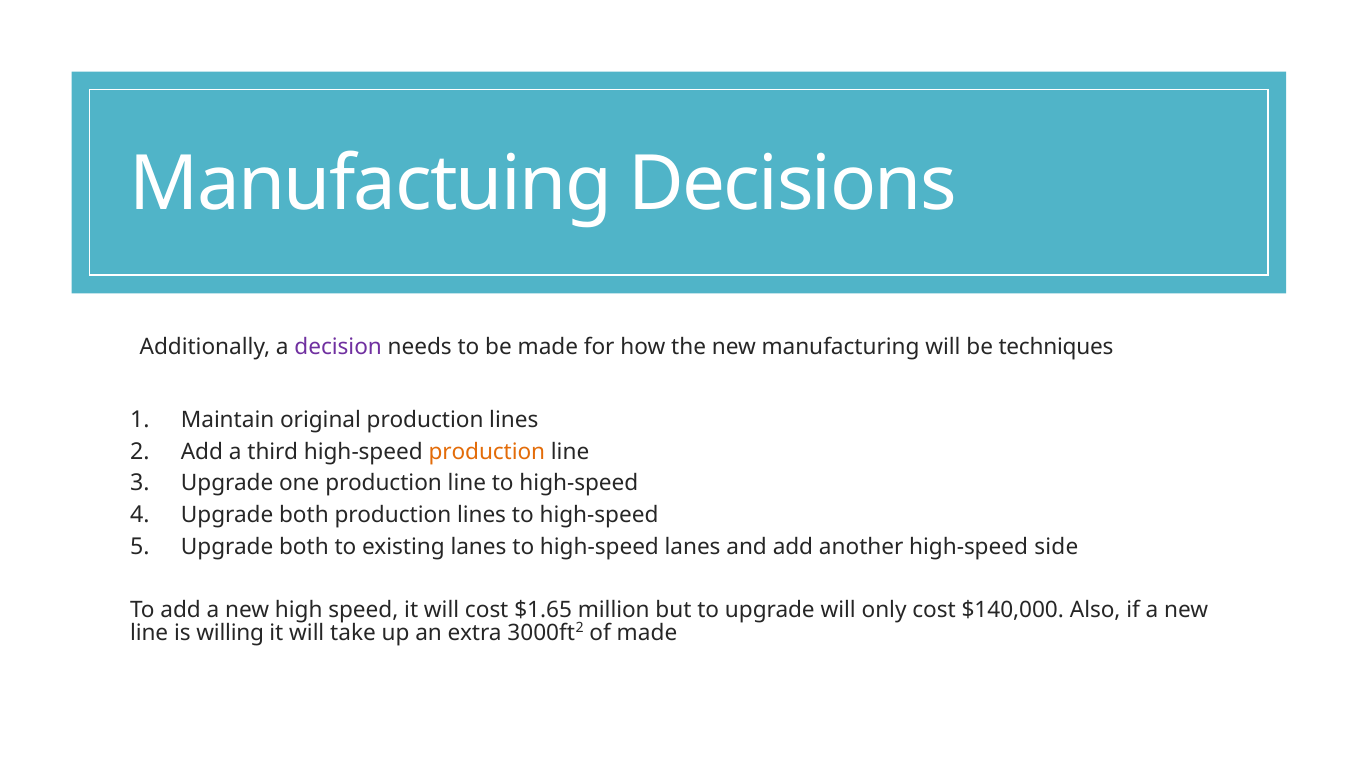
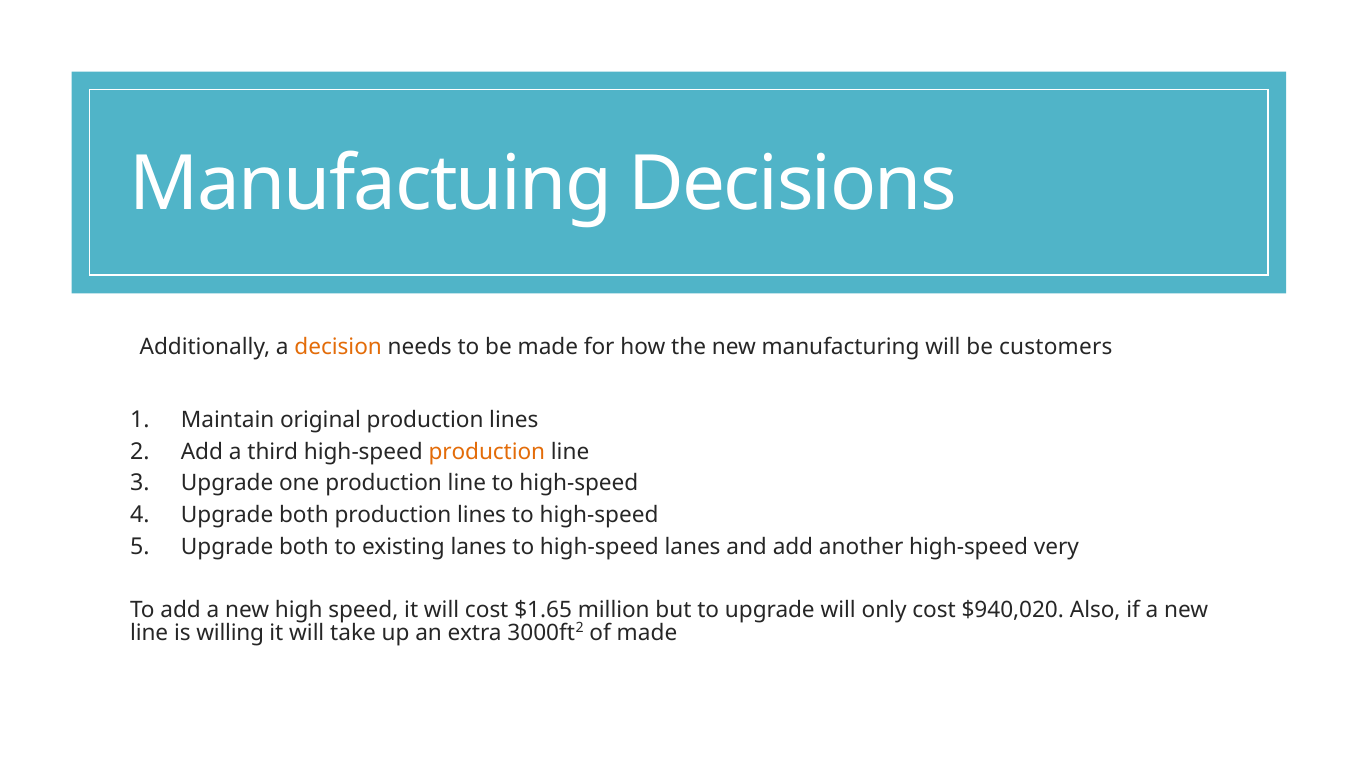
decision colour: purple -> orange
techniques: techniques -> customers
side: side -> very
$140,000: $140,000 -> $940,020
